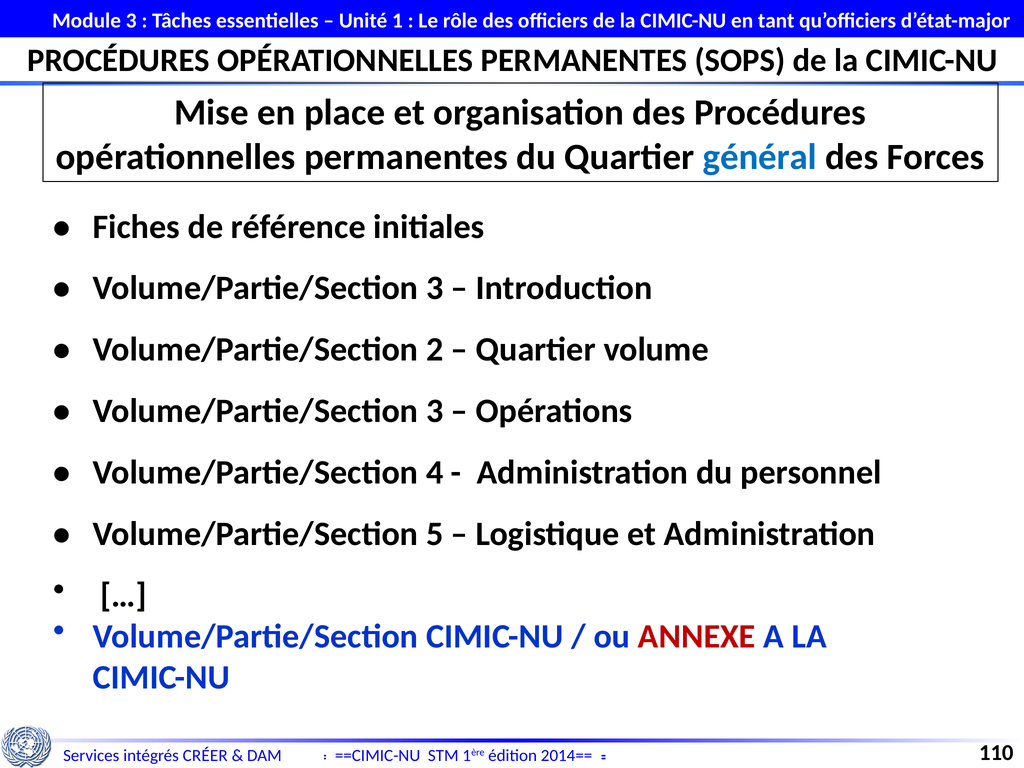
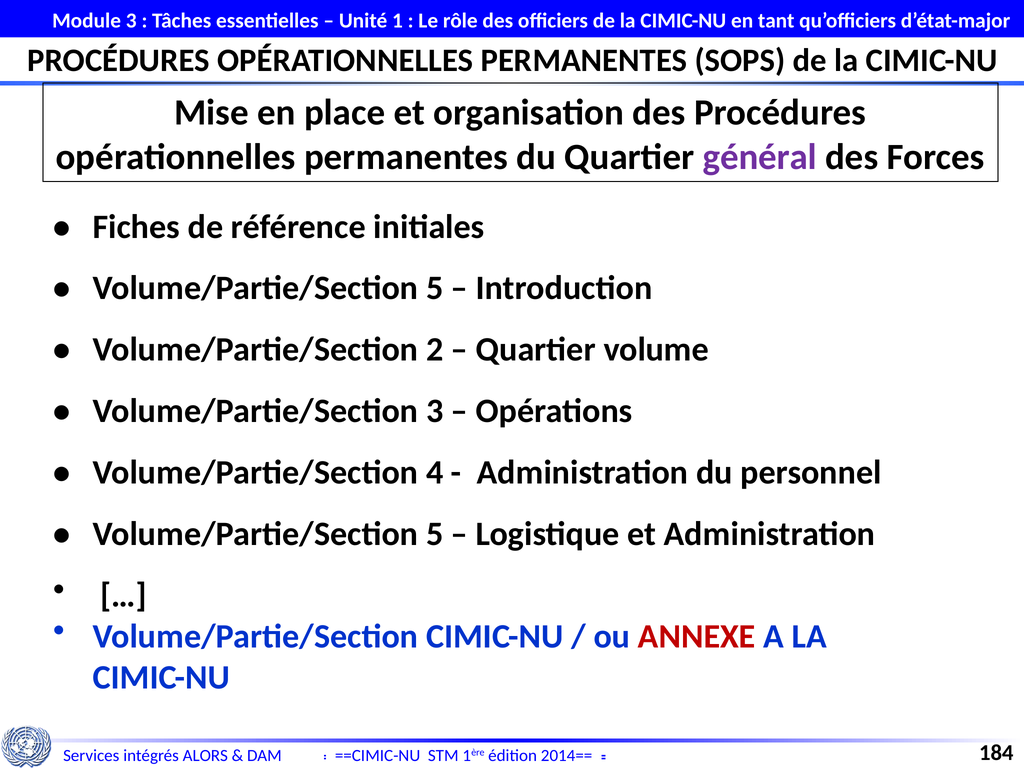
général colour: blue -> purple
3 at (435, 288): 3 -> 5
CRÉER: CRÉER -> ALORS
110: 110 -> 184
